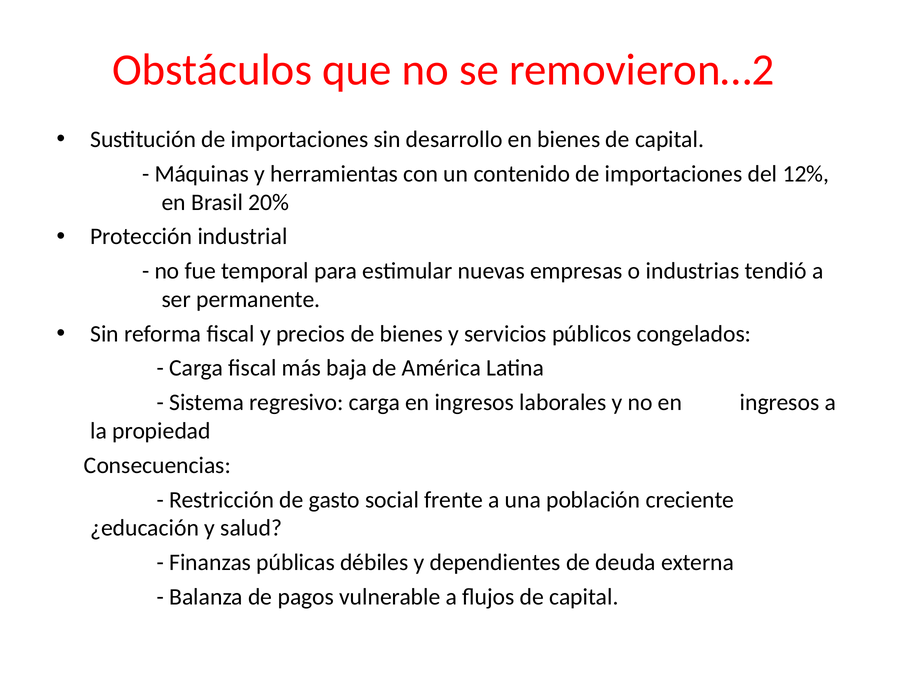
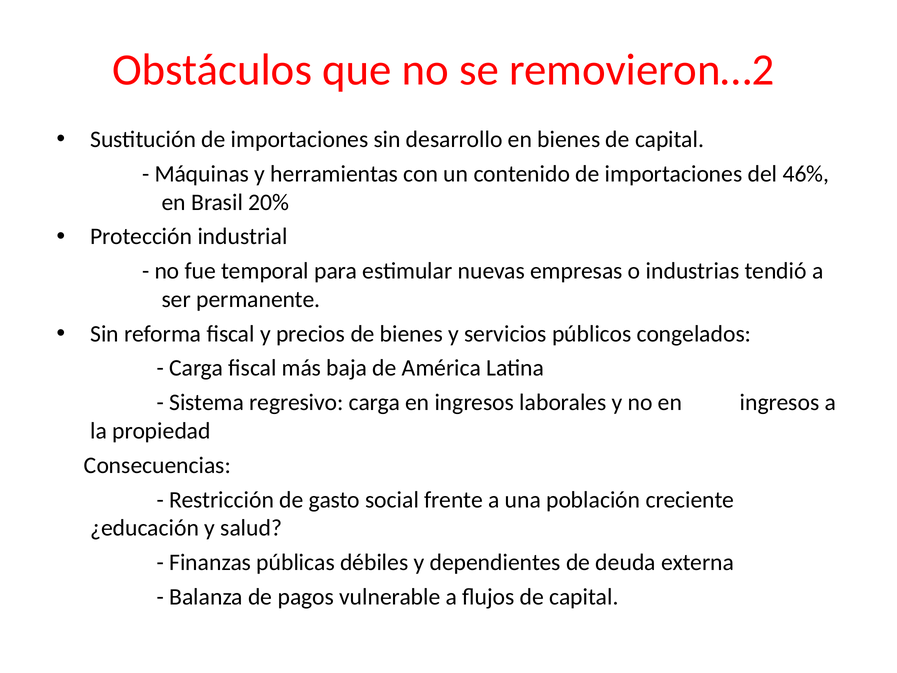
12%: 12% -> 46%
